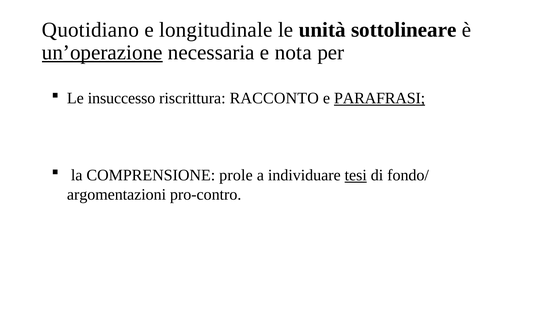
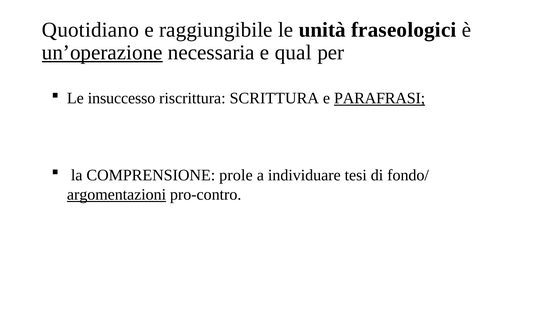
longitudinale: longitudinale -> raggiungibile
sottolineare: sottolineare -> fraseologici
nota: nota -> qual
RACCONTO: RACCONTO -> SCRITTURA
tesi underline: present -> none
argomentazioni underline: none -> present
